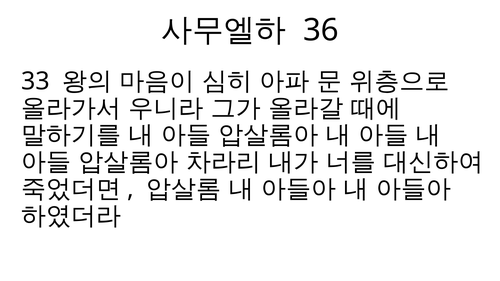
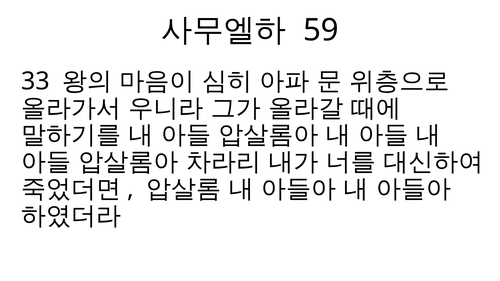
36: 36 -> 59
